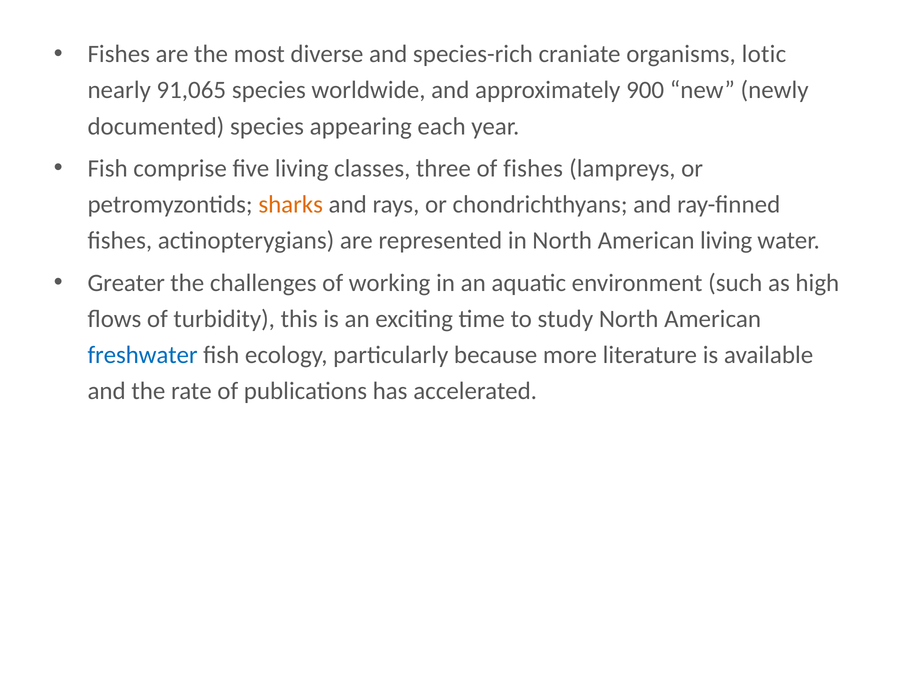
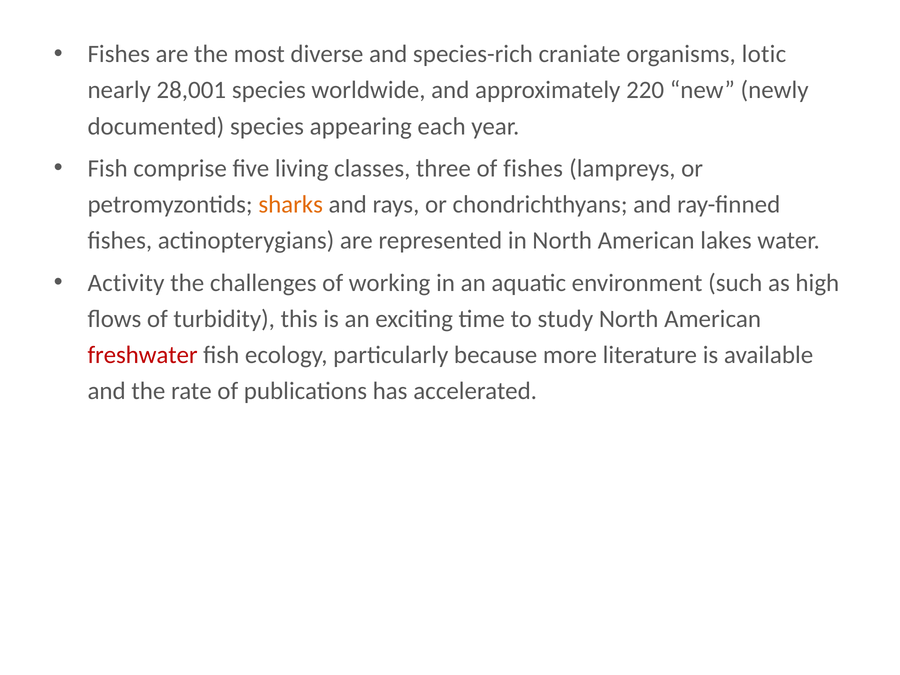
91,065: 91,065 -> 28,001
900: 900 -> 220
American living: living -> lakes
Greater: Greater -> Activity
freshwater colour: blue -> red
